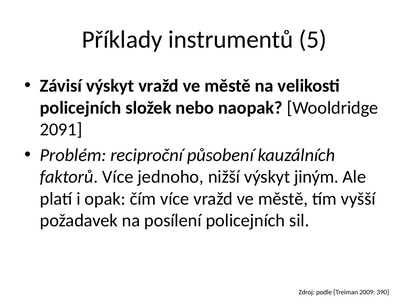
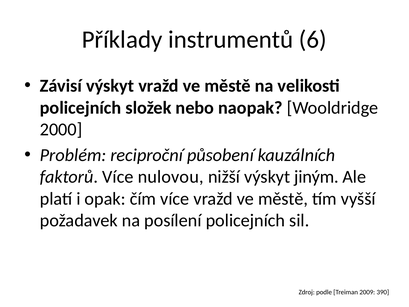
5: 5 -> 6
2091: 2091 -> 2000
jednoho: jednoho -> nulovou
